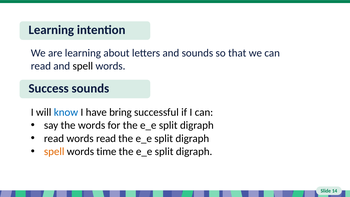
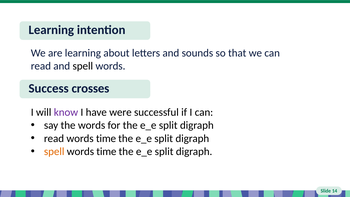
Success sounds: sounds -> crosses
know colour: blue -> purple
bring: bring -> were
read words read: read -> time
